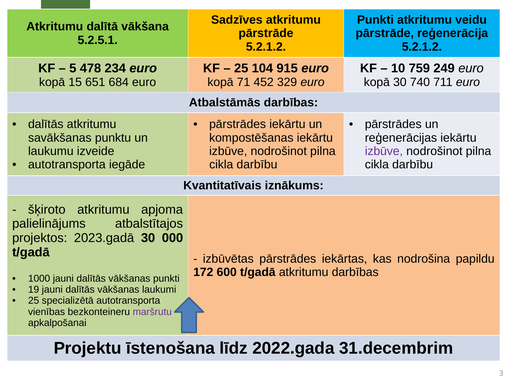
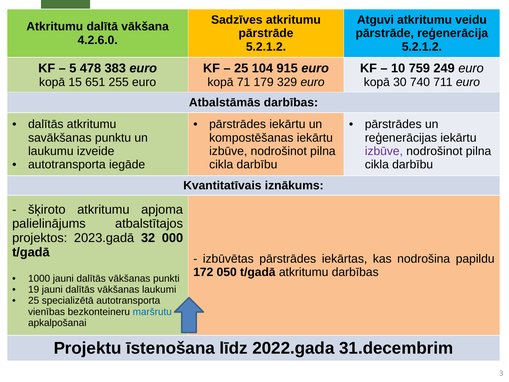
Punkti at (375, 20): Punkti -> Atguvi
5.2.5.1: 5.2.5.1 -> 4.2.6.0
234: 234 -> 383
684: 684 -> 255
452: 452 -> 179
2023.gadā 30: 30 -> 32
600: 600 -> 050
maršrutu colour: purple -> blue
